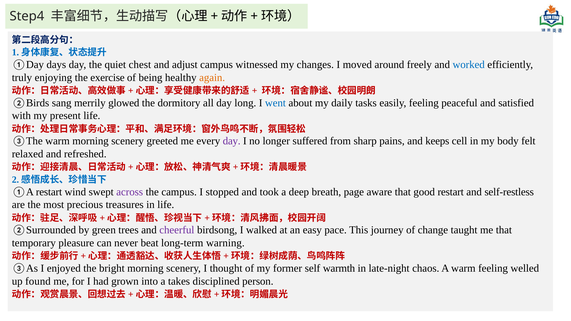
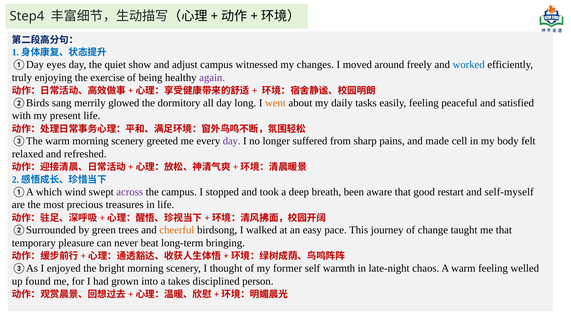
days: days -> eyes
chest: chest -> show
again colour: orange -> purple
went colour: blue -> orange
keeps: keeps -> made
①A restart: restart -> which
page: page -> been
self-restless: self-restless -> self-myself
cheerful colour: purple -> orange
warning: warning -> bringing
